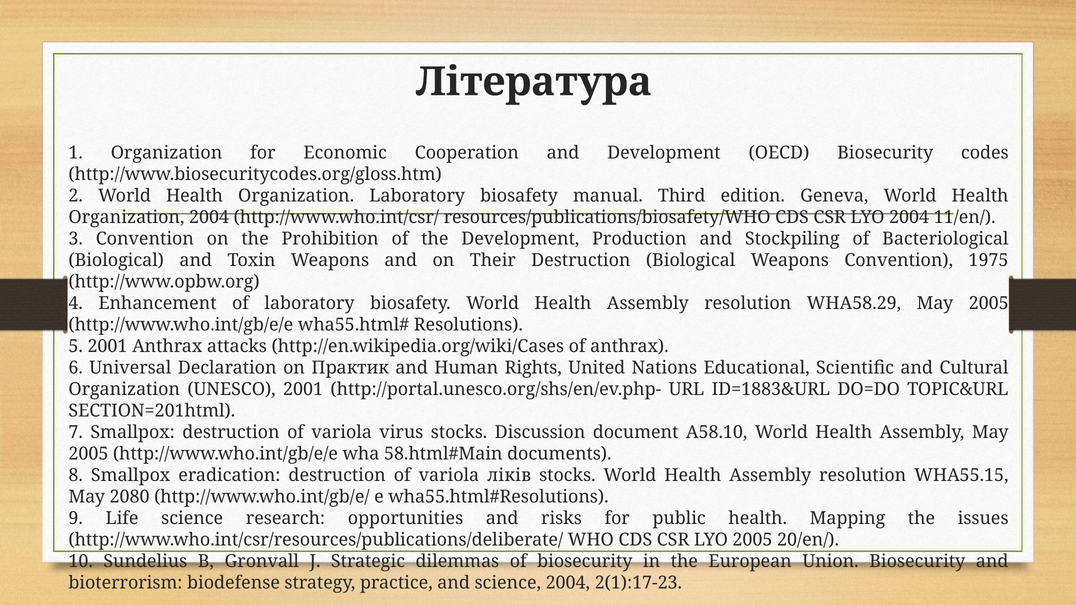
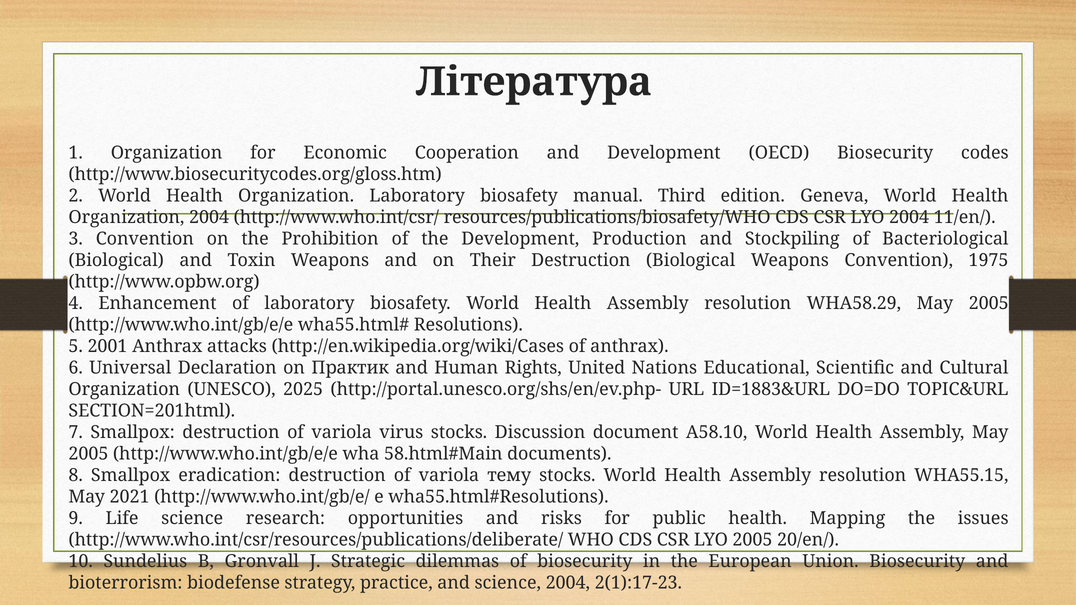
UNESCO 2001: 2001 -> 2025
ліків: ліків -> тему
2080: 2080 -> 2021
